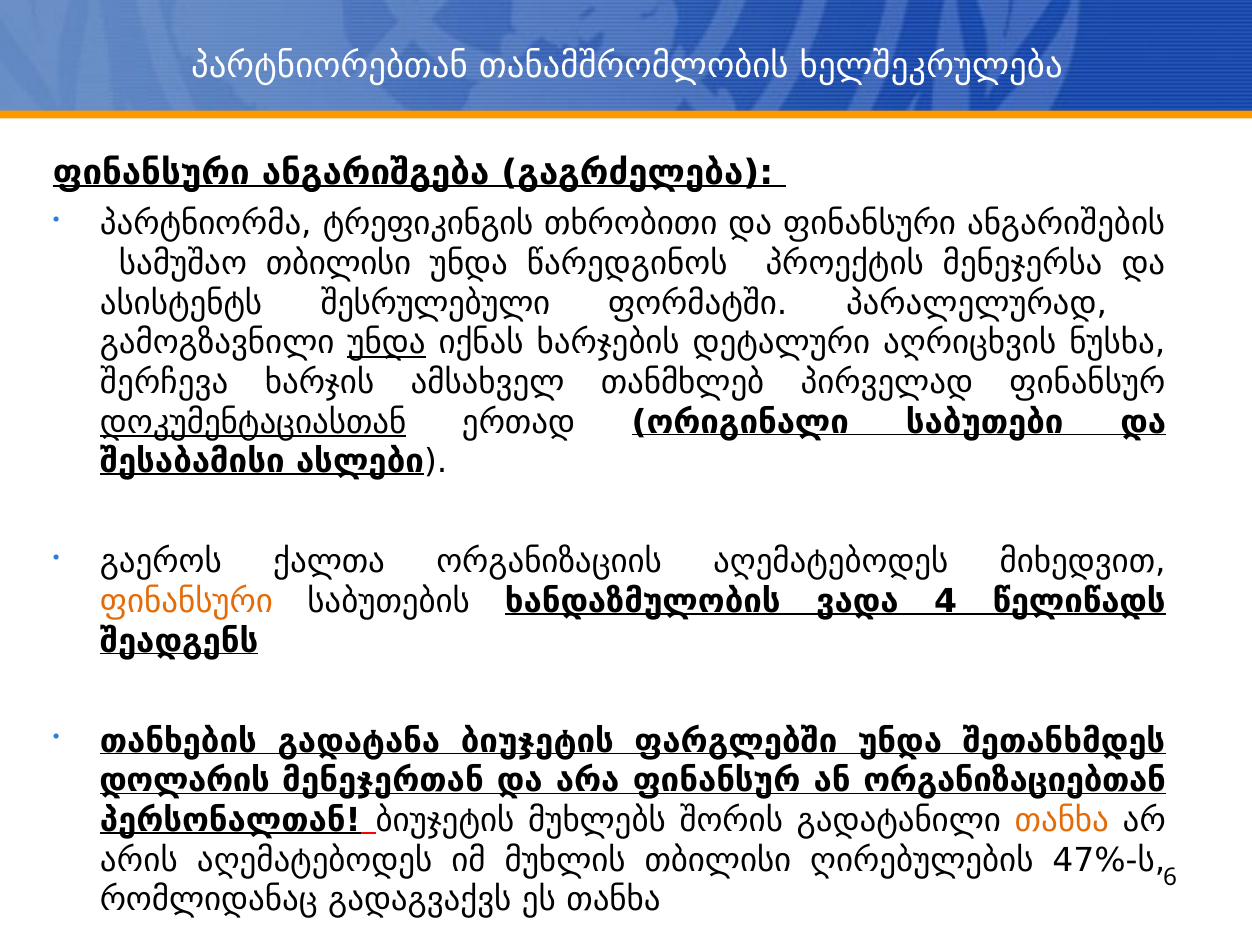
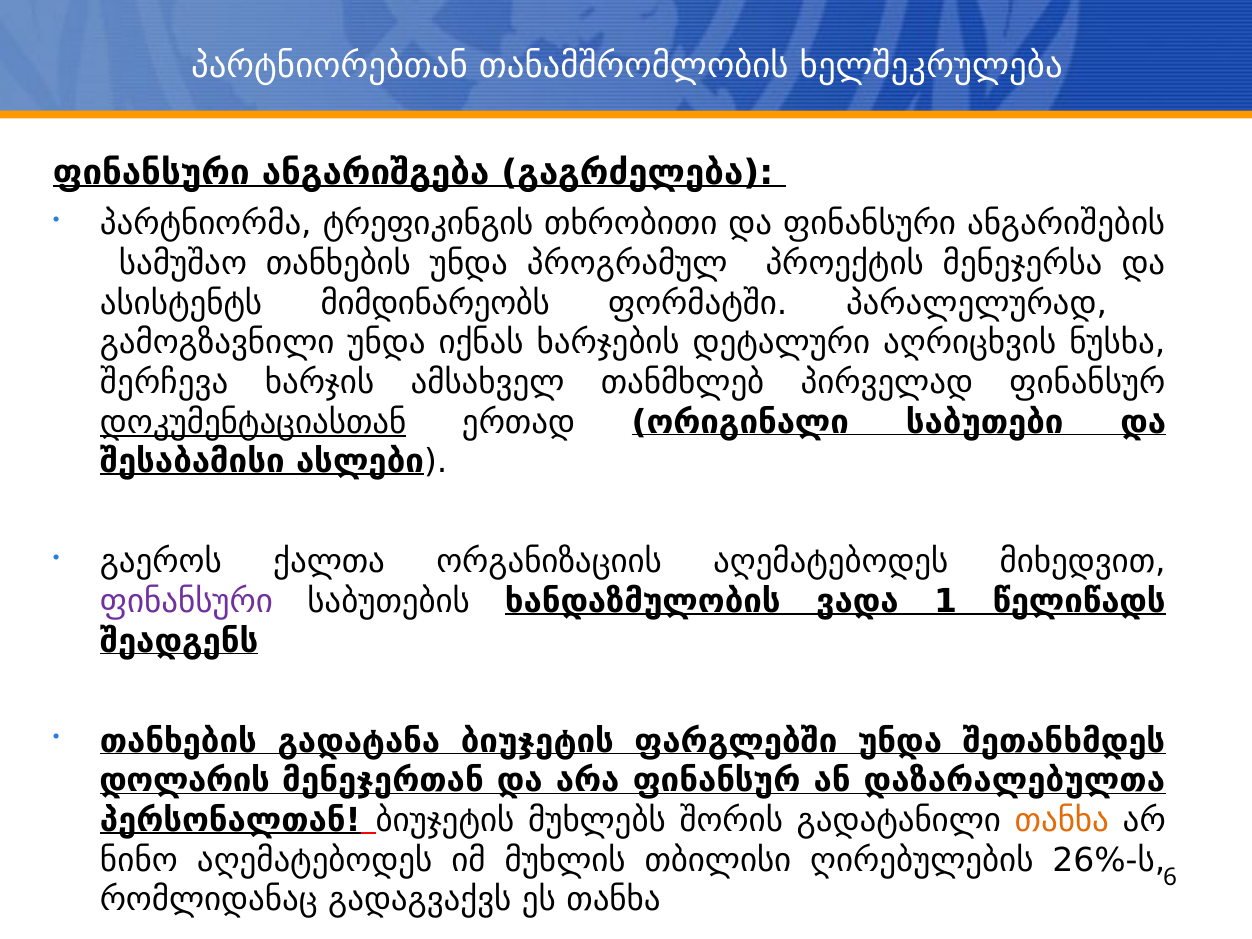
სამუშაო თბილისი: თბილისი -> თანხების
წარედგინოს: წარედგინოს -> პროგრამულ
შესრულებული: შესრულებული -> მიმდინარეობს
უნდა at (386, 343) underline: present -> none
ფინანსური at (186, 602) colour: orange -> purple
4: 4 -> 1
ორგანიზაციებთან: ორგანიზაციებთან -> დაზარალებულთა
არის: არის -> ნინო
47%-ს: 47%-ს -> 26%-ს
